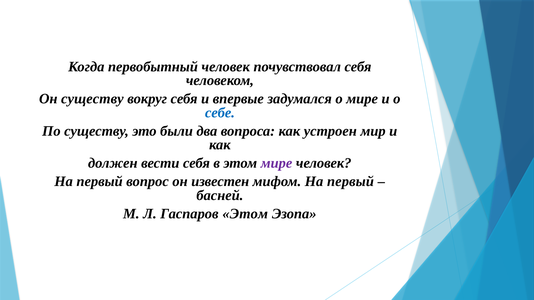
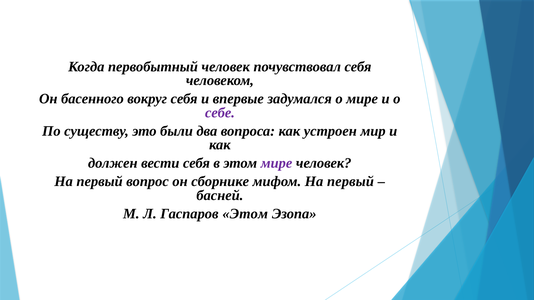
Он существу: существу -> басенного
себе colour: blue -> purple
известен: известен -> сборнике
